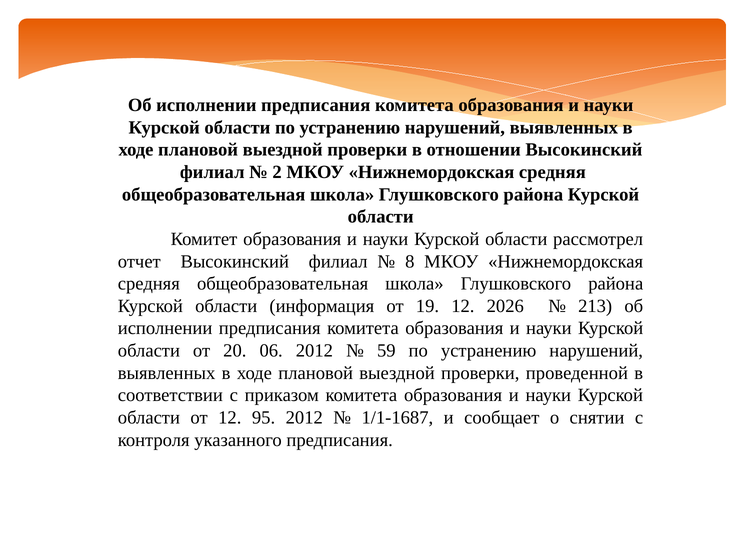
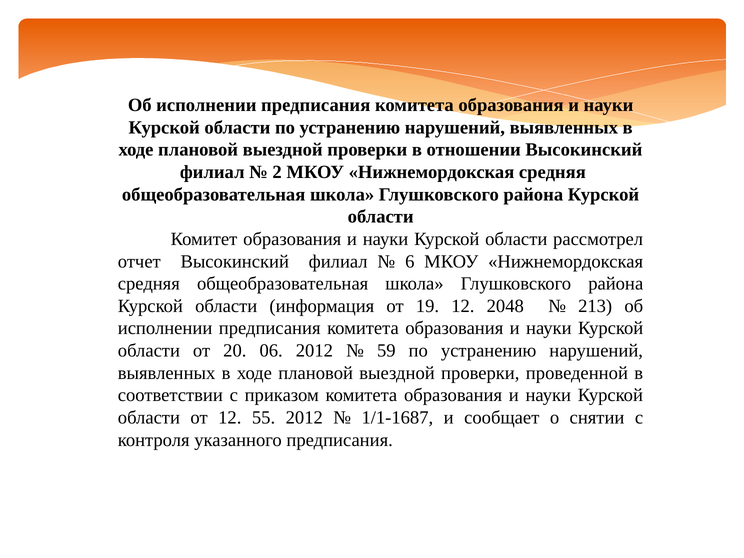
8: 8 -> 6
2026: 2026 -> 2048
95: 95 -> 55
